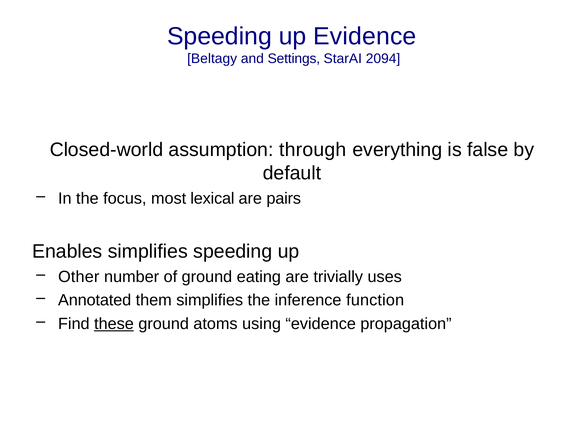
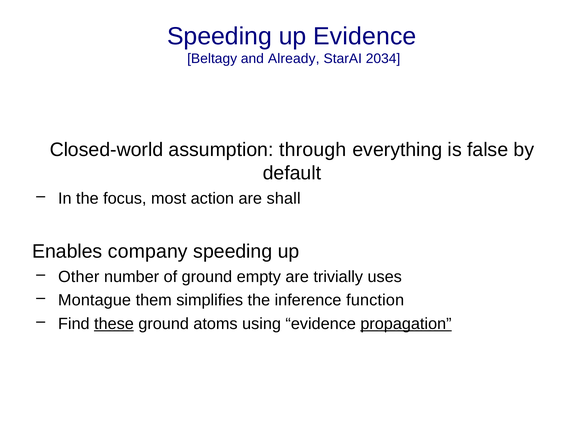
Settings: Settings -> Already
2094: 2094 -> 2034
lexical: lexical -> action
pairs: pairs -> shall
Enables simplifies: simplifies -> company
eating: eating -> empty
Annotated: Annotated -> Montague
propagation underline: none -> present
